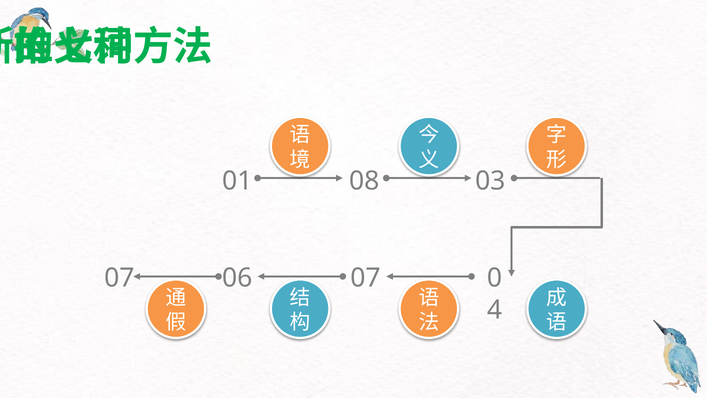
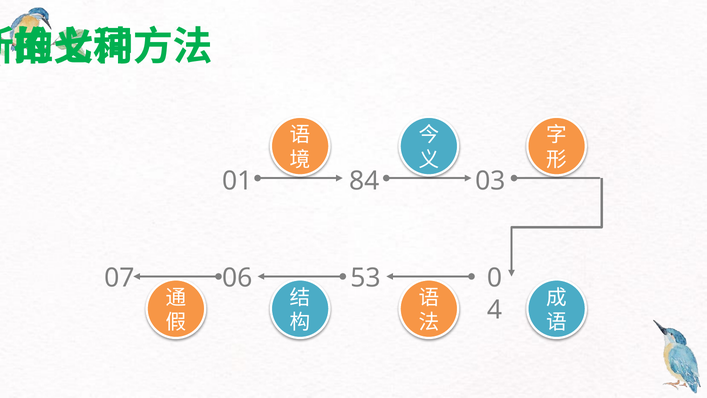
08: 08 -> 84
07 07: 07 -> 53
